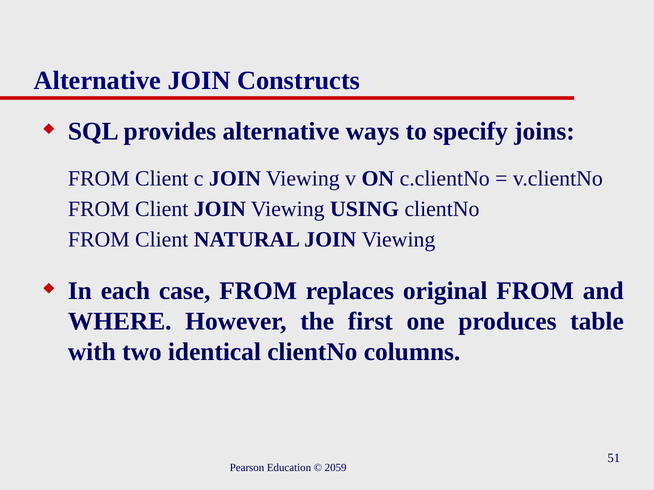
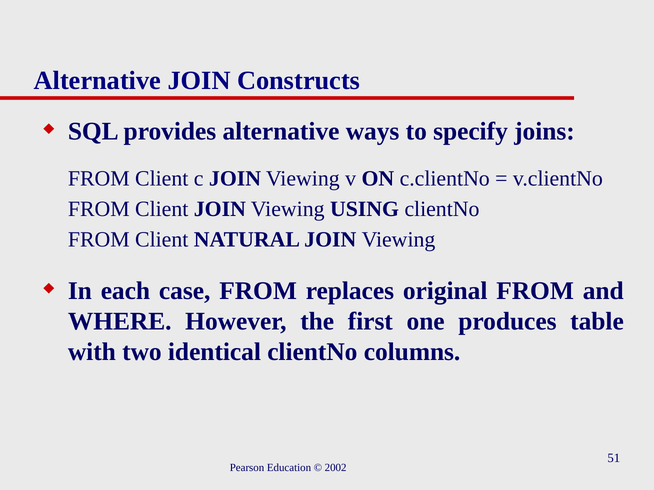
2059: 2059 -> 2002
